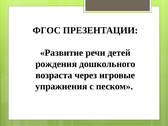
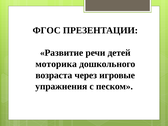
рождения: рождения -> моторика
